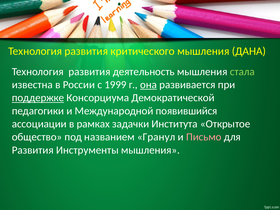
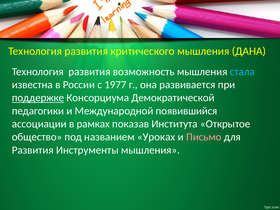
деятельность: деятельность -> возможность
стала colour: light green -> light blue
1999: 1999 -> 1977
она underline: present -> none
задачки: задачки -> показав
Гранул: Гранул -> Уроках
